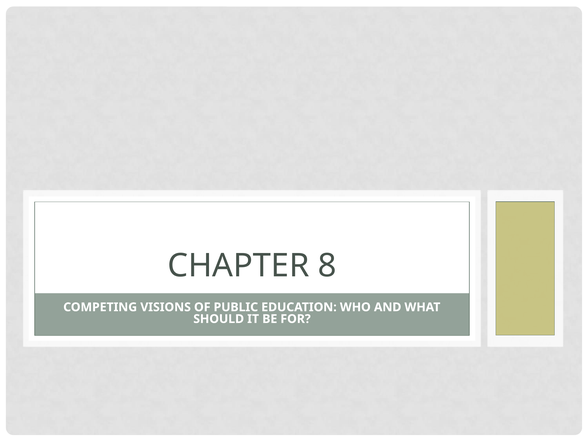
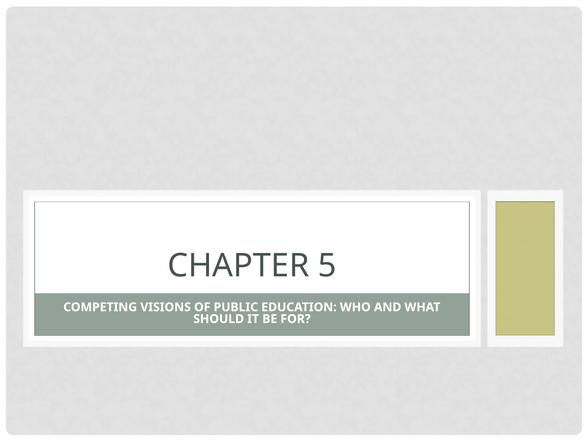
8: 8 -> 5
